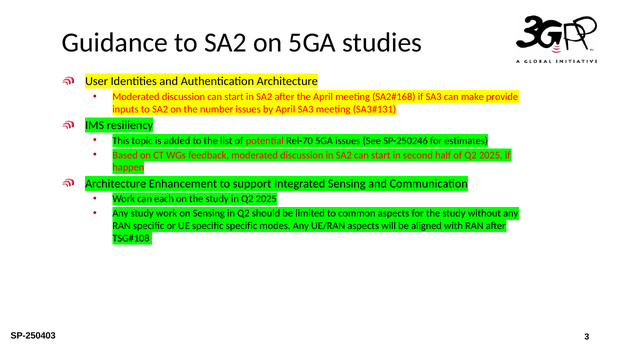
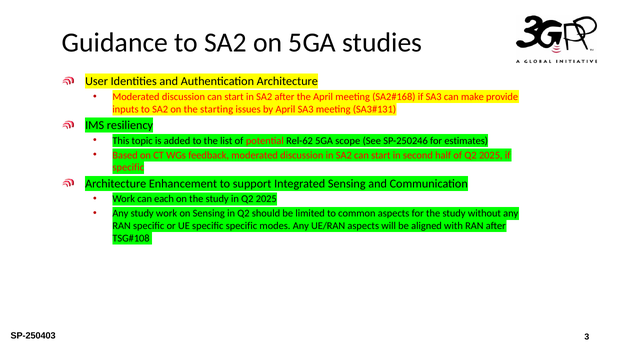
number: number -> starting
Rel-70: Rel-70 -> Rel-62
5GA issues: issues -> scope
happen at (128, 168): happen -> specific
